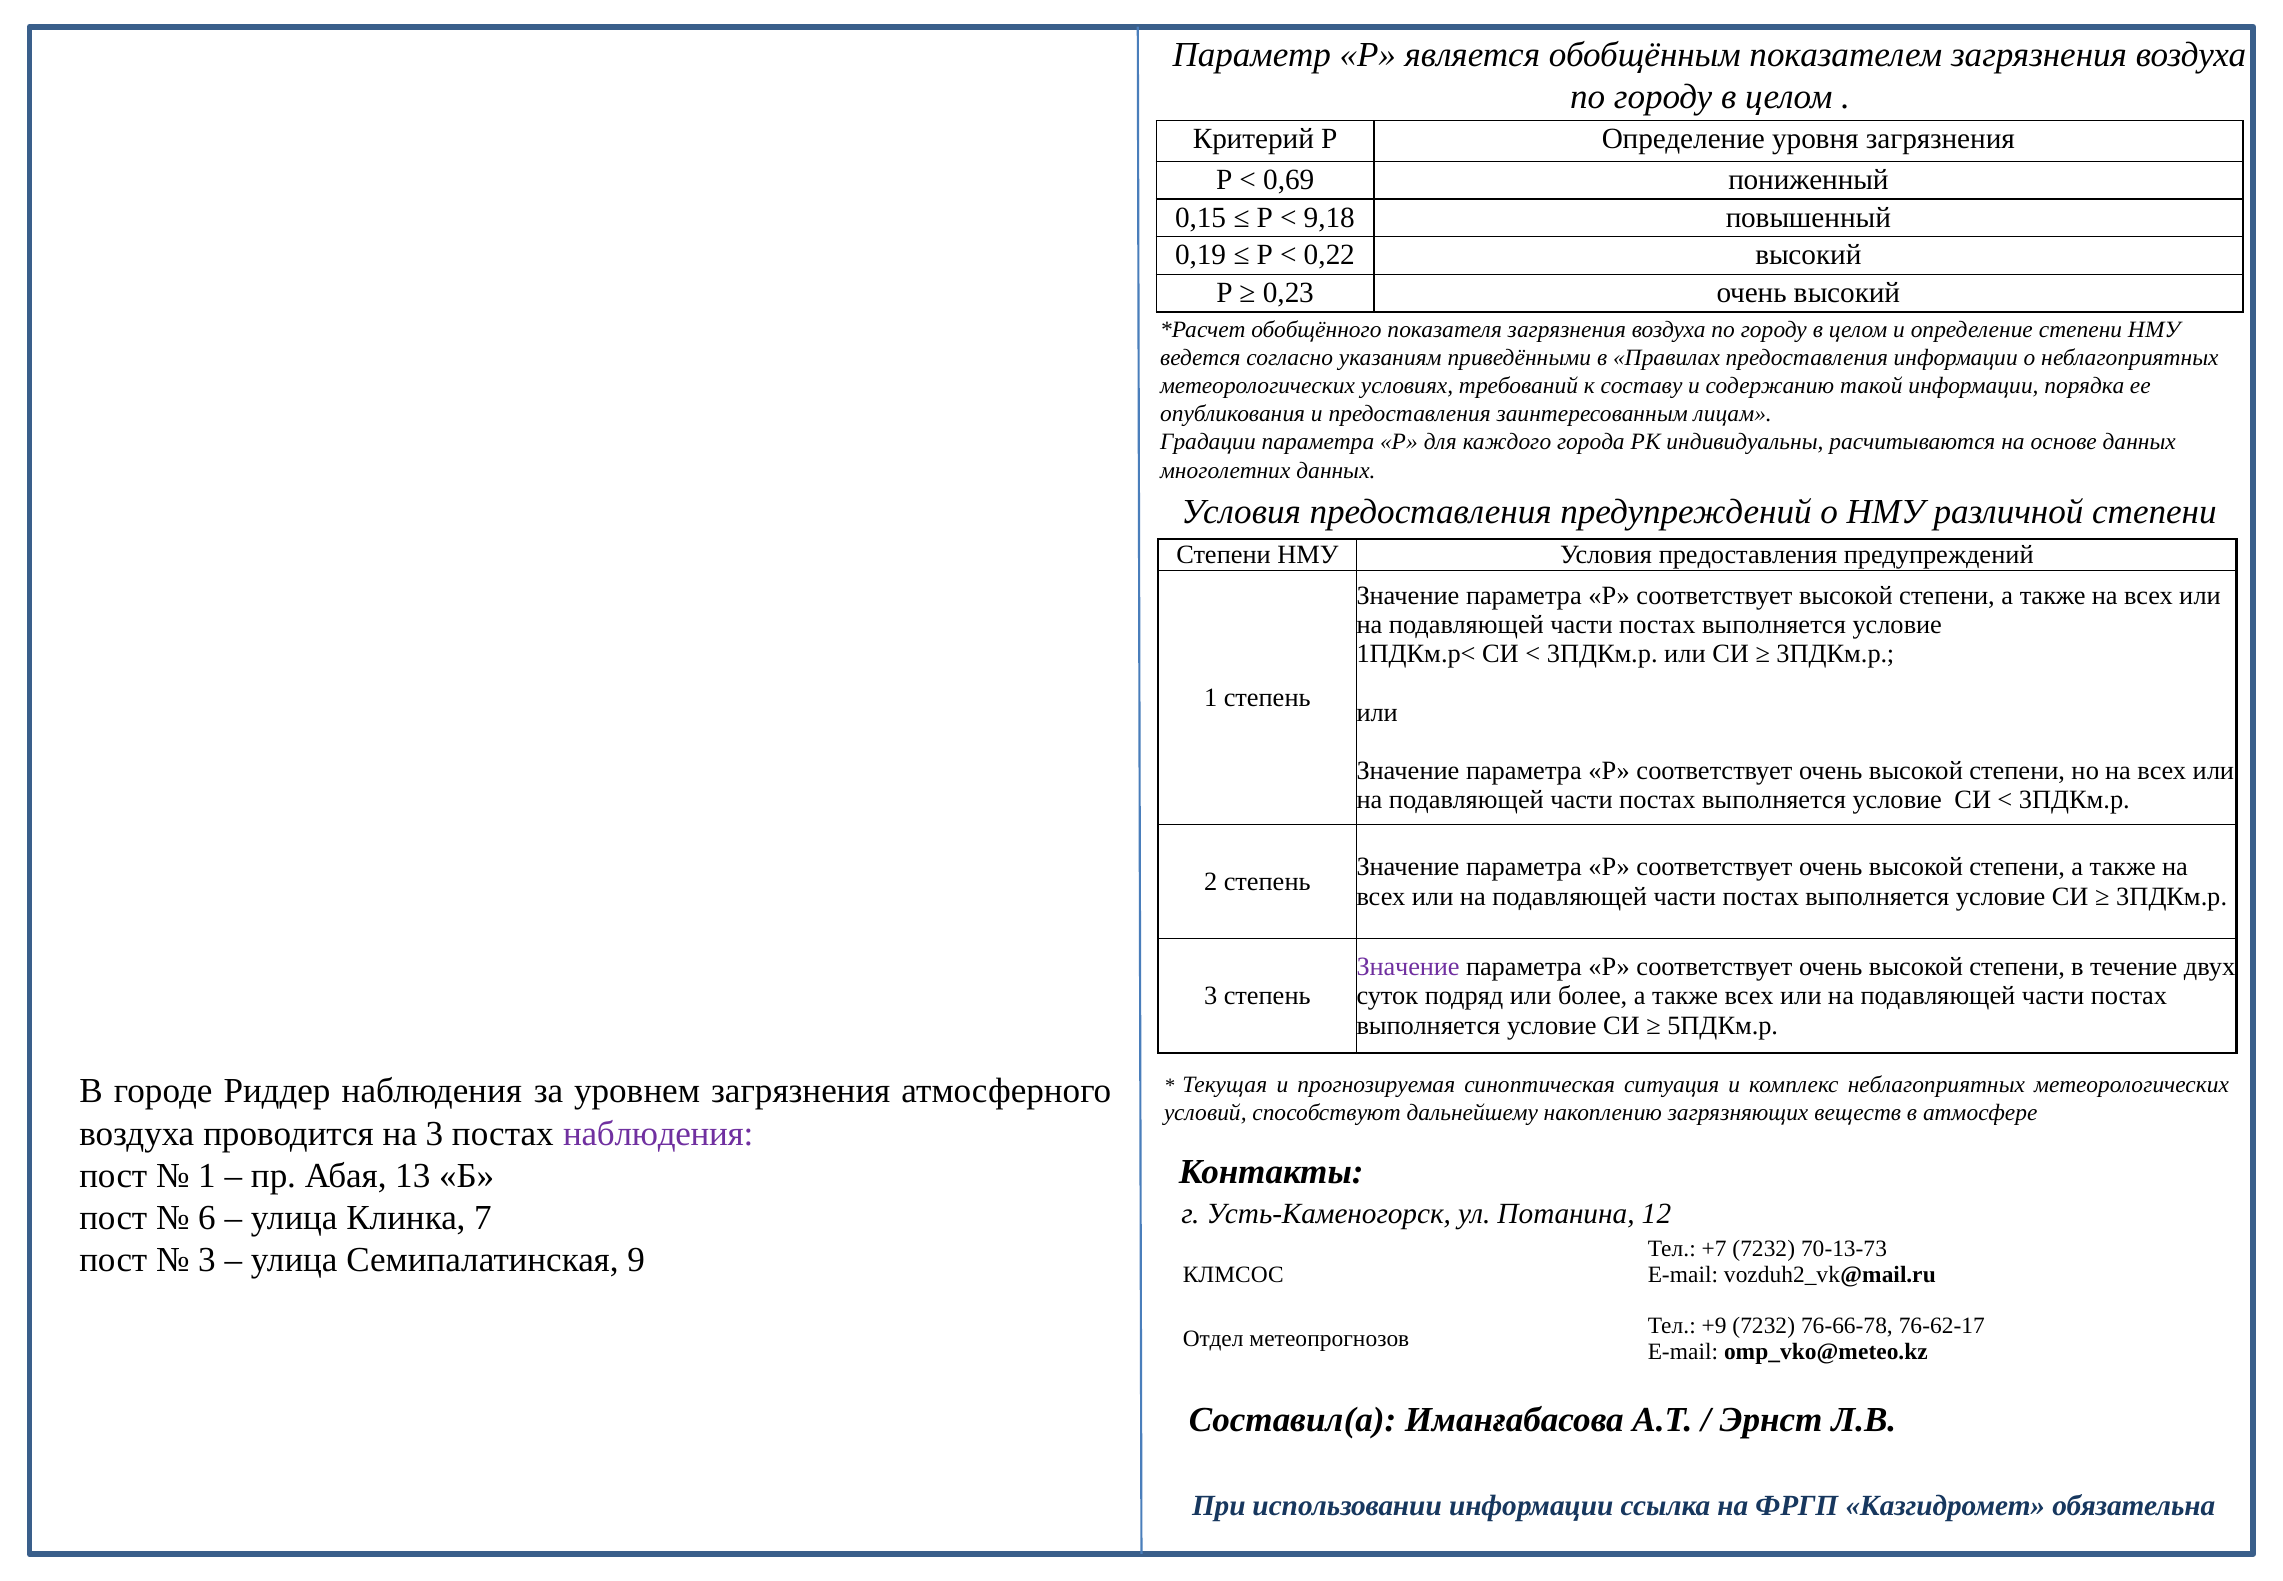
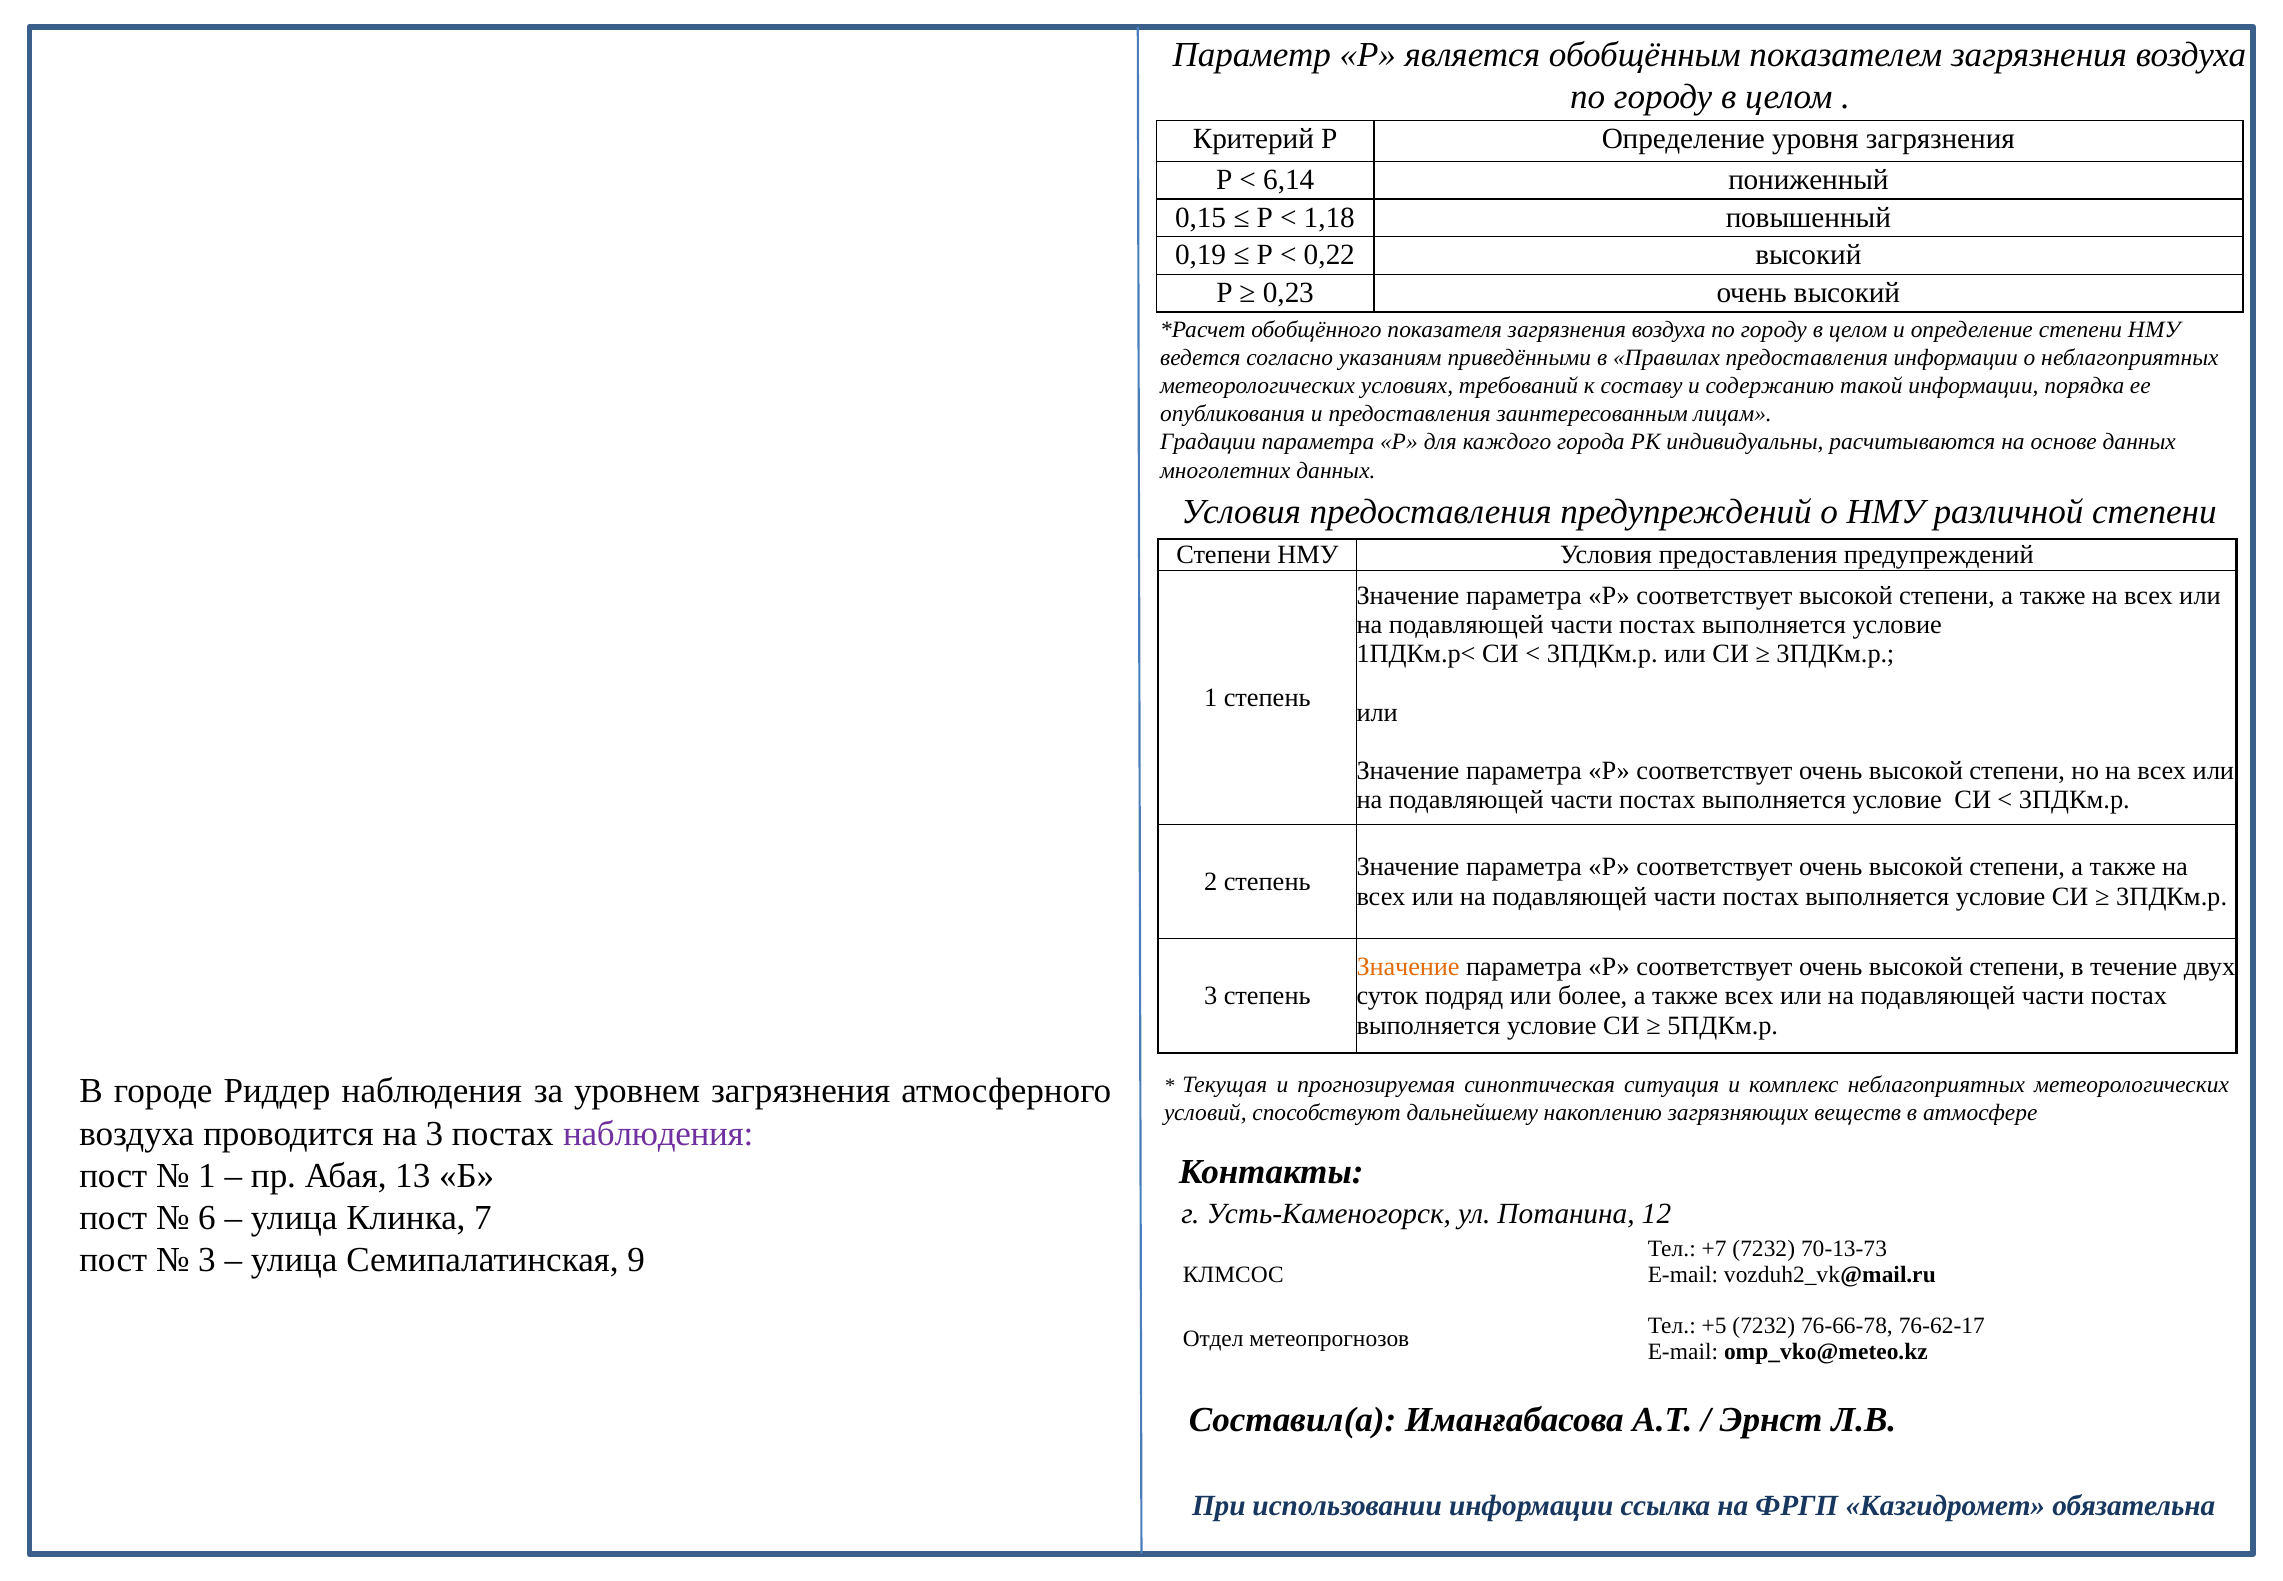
0,69: 0,69 -> 6,14
9,18: 9,18 -> 1,18
Значение at (1408, 967) colour: purple -> orange
+9: +9 -> +5
